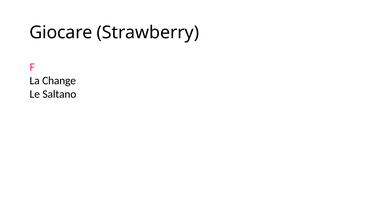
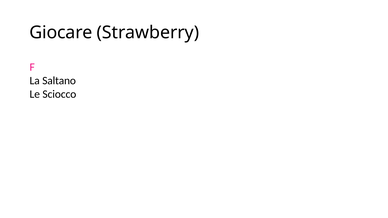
Change: Change -> Saltano
Saltano: Saltano -> Sciocco
